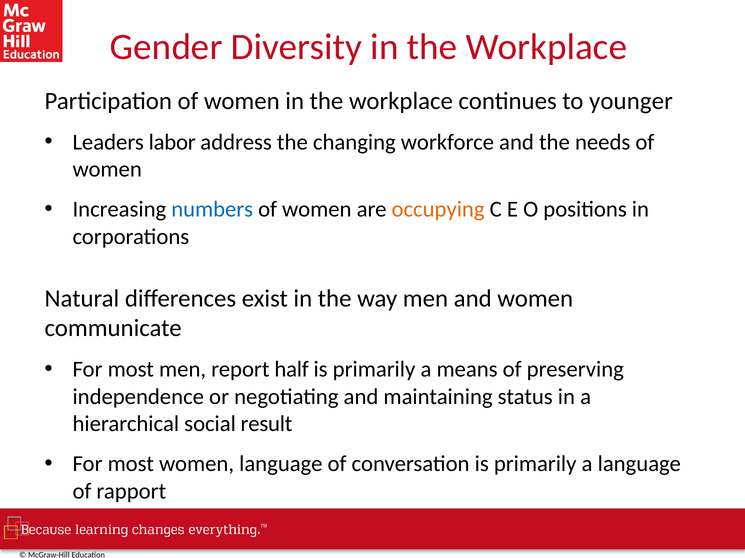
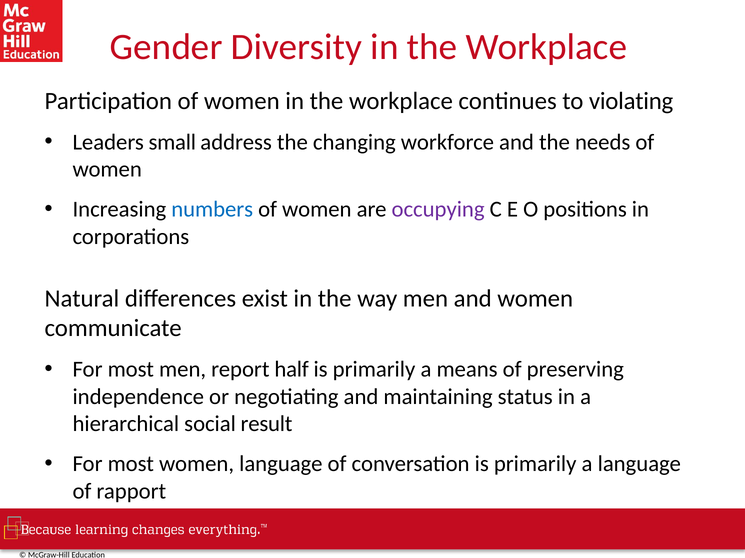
younger: younger -> violating
labor: labor -> small
occupying colour: orange -> purple
